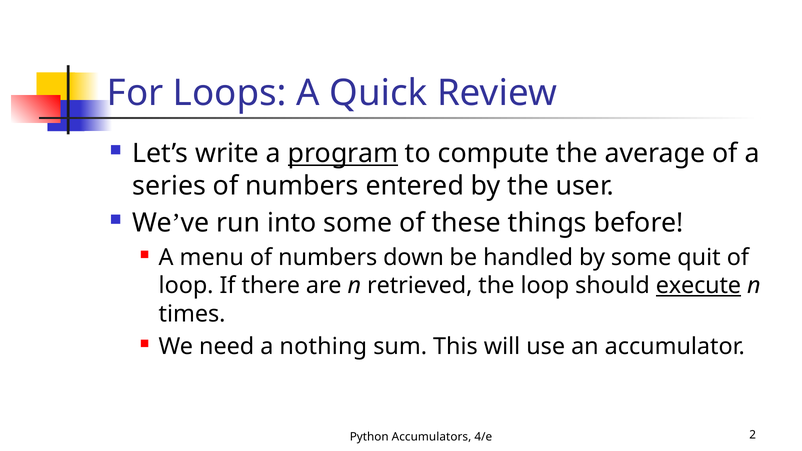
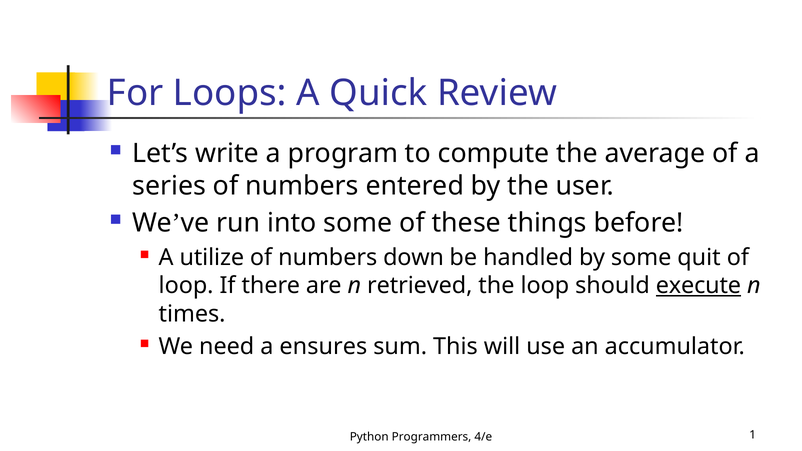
program underline: present -> none
menu: menu -> utilize
nothing: nothing -> ensures
Accumulators: Accumulators -> Programmers
2: 2 -> 1
